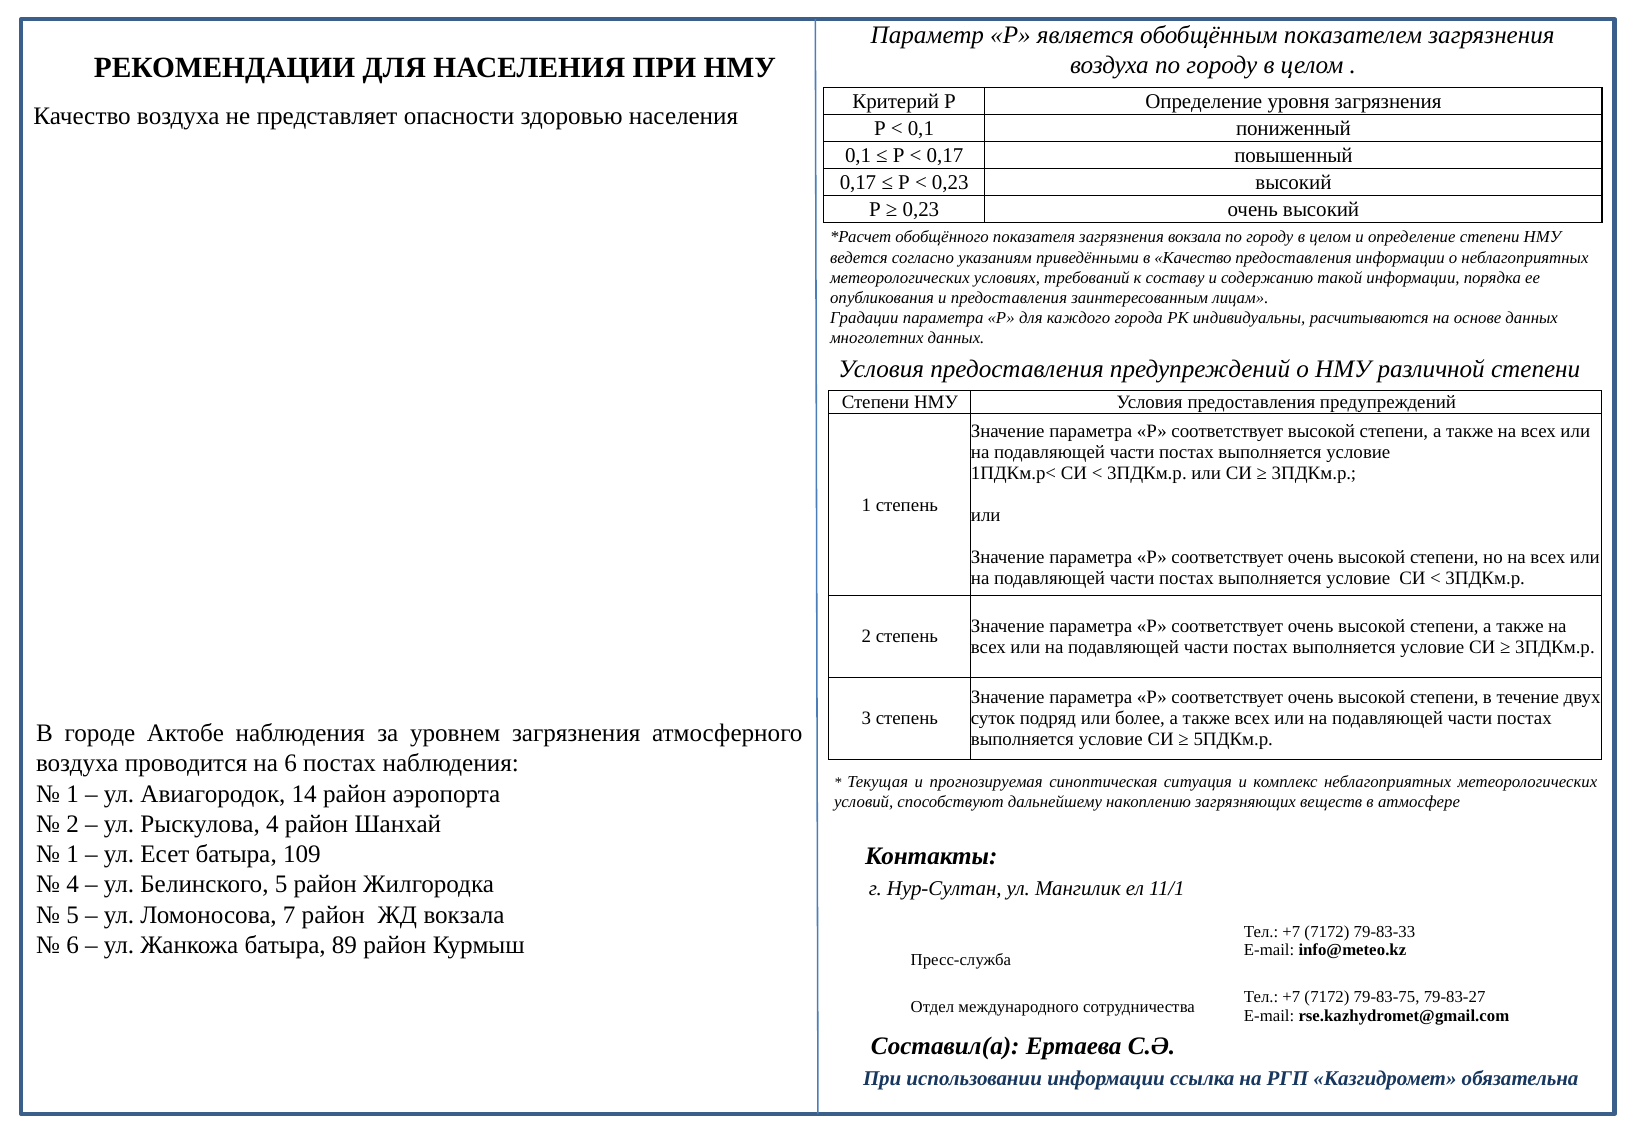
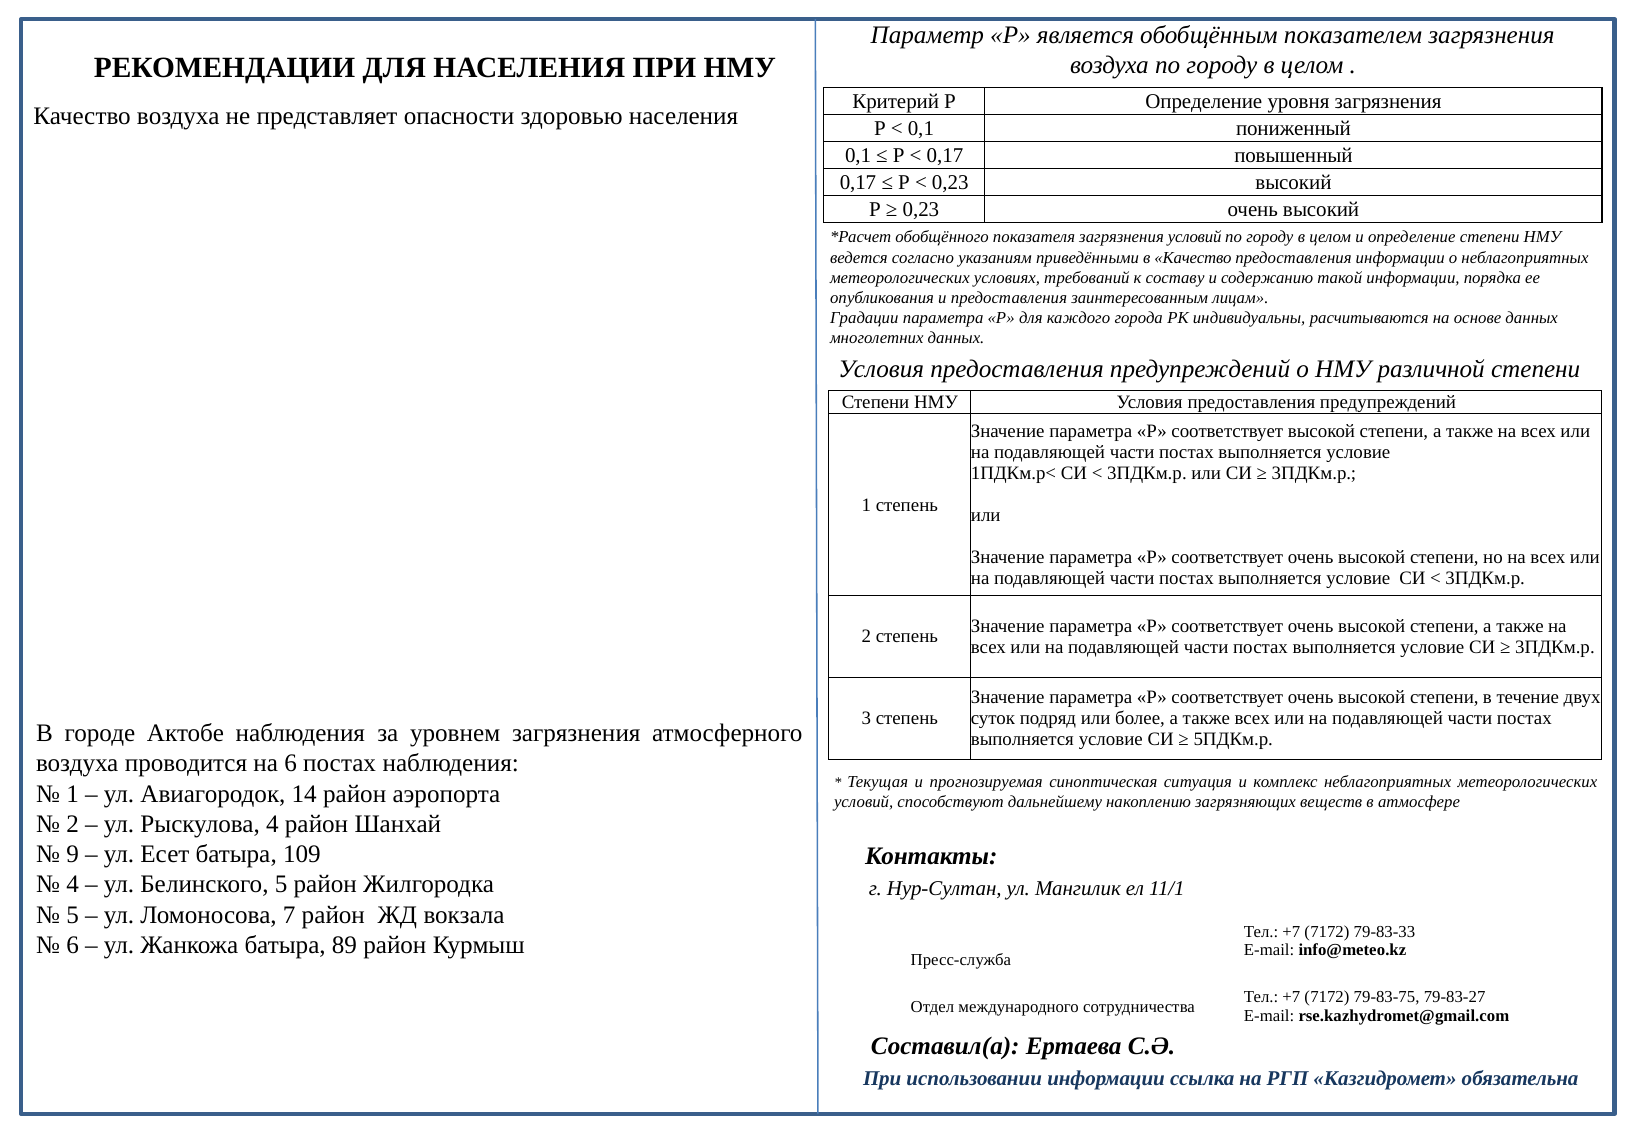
загрязнения вокзала: вокзала -> условий
1 at (73, 854): 1 -> 9
